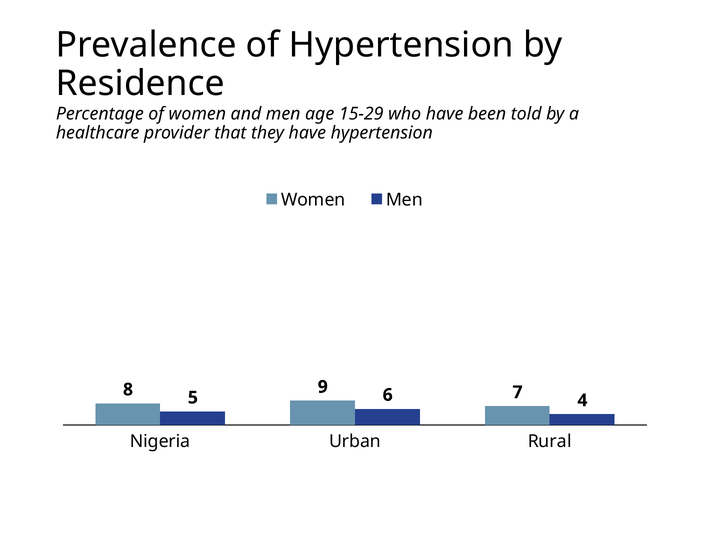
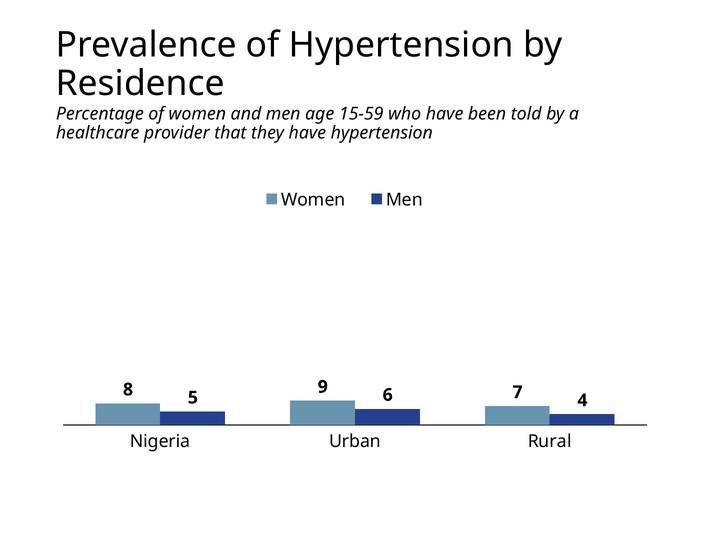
15-29: 15-29 -> 15-59
